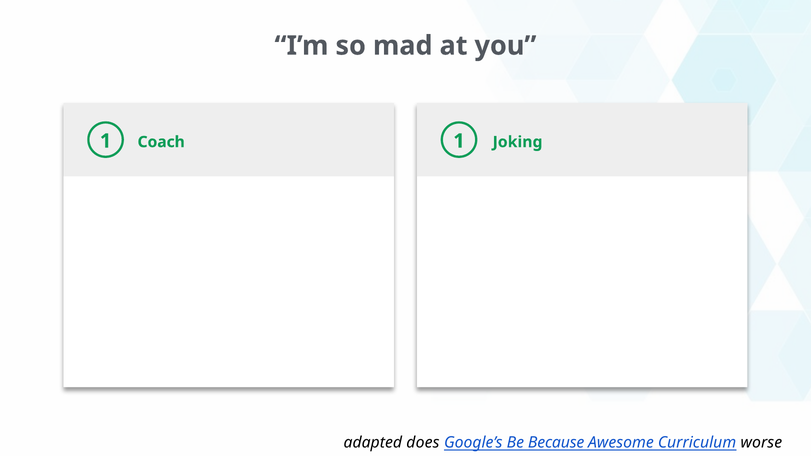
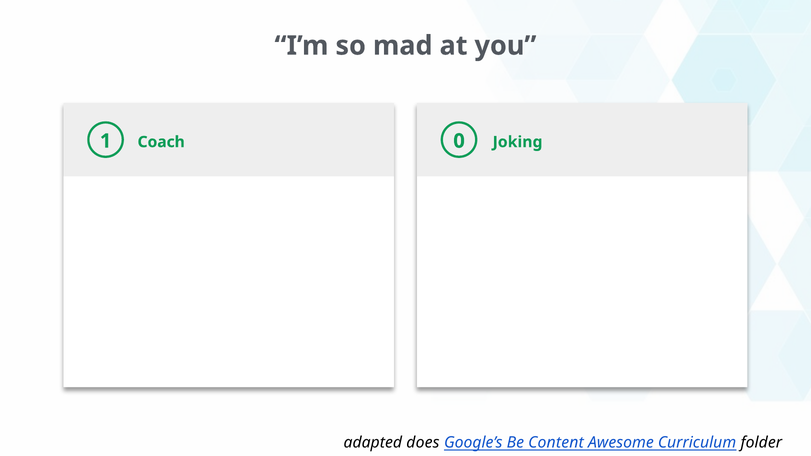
1 1: 1 -> 0
Because: Because -> Content
worse: worse -> folder
